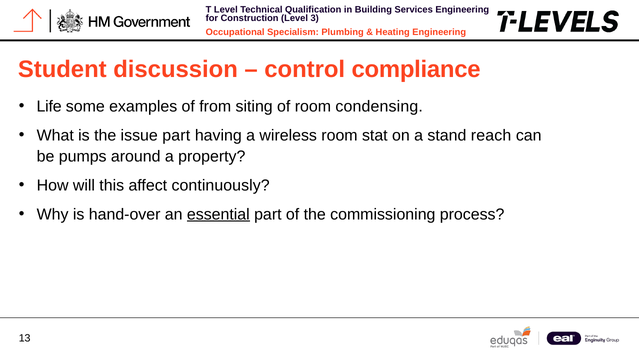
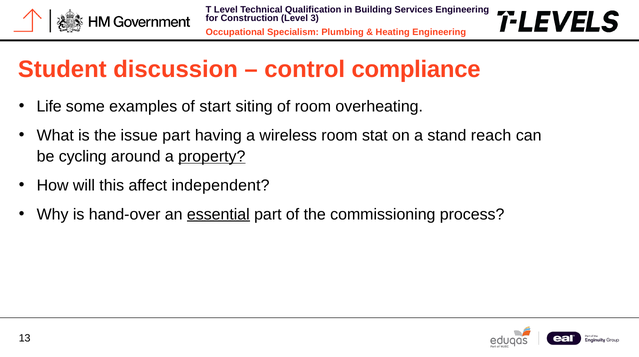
from: from -> start
condensing: condensing -> overheating
pumps: pumps -> cycling
property underline: none -> present
continuously: continuously -> independent
